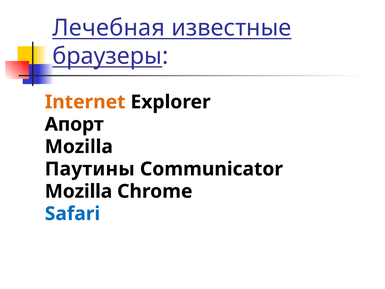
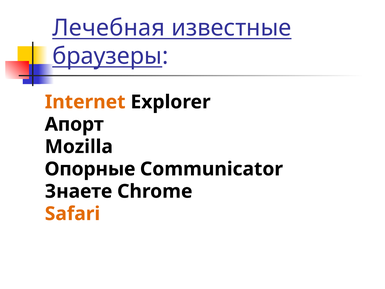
Паутины: Паутины -> Опорные
Mozilla at (79, 191): Mozilla -> Знаете
Safari colour: blue -> orange
